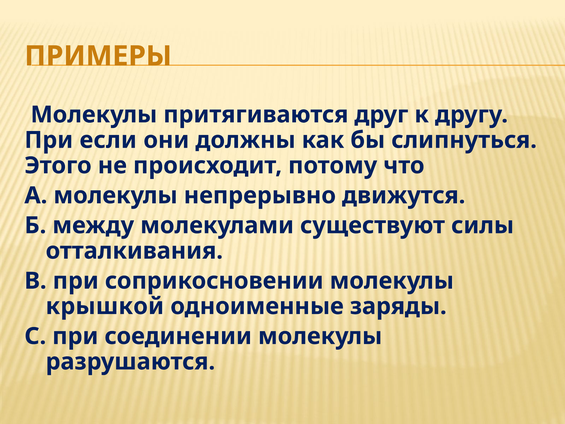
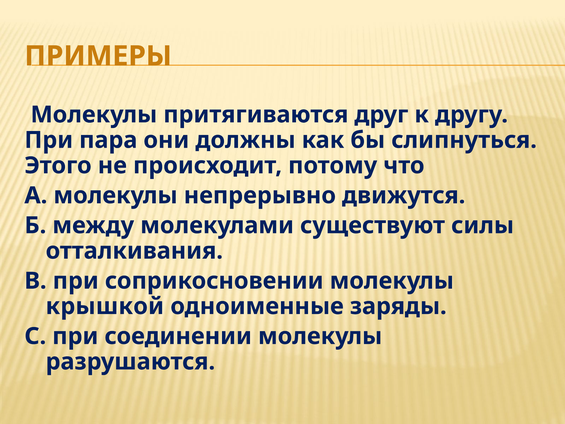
если: если -> пара
